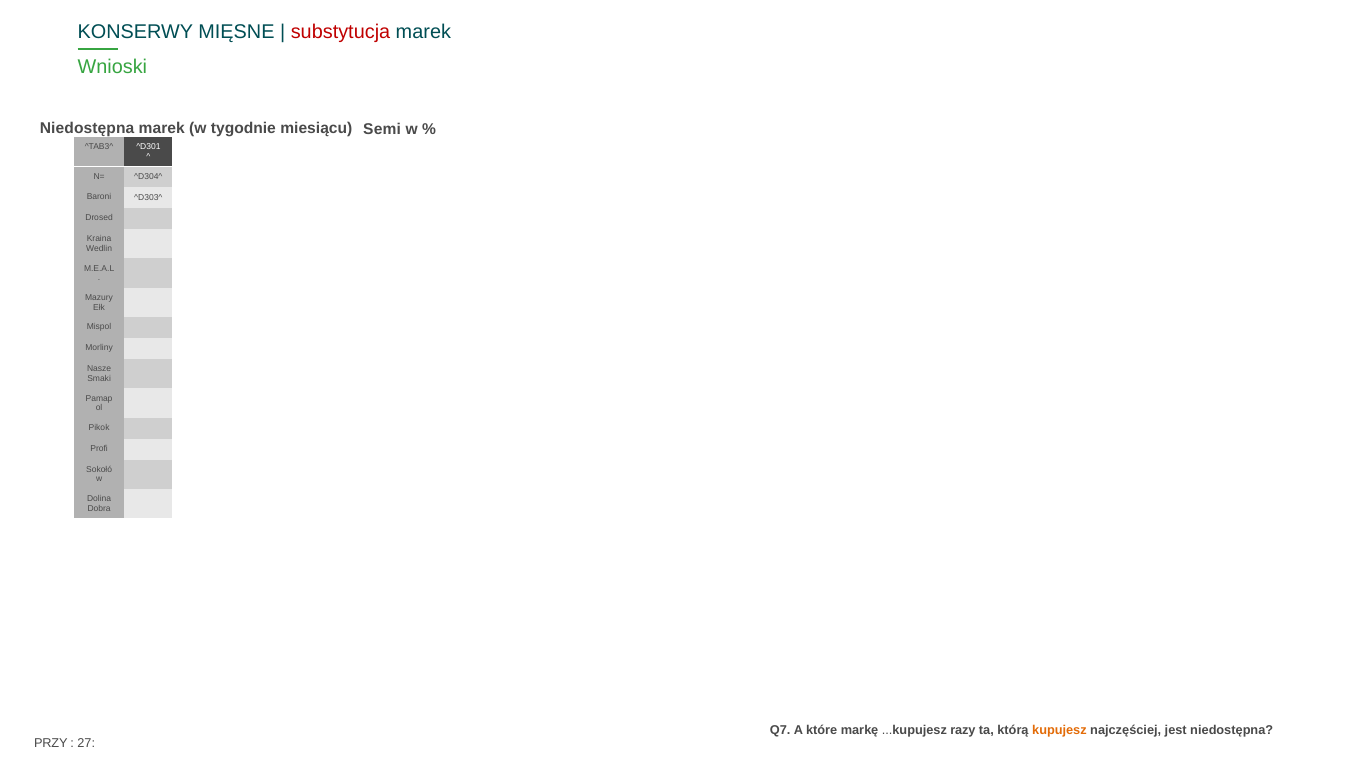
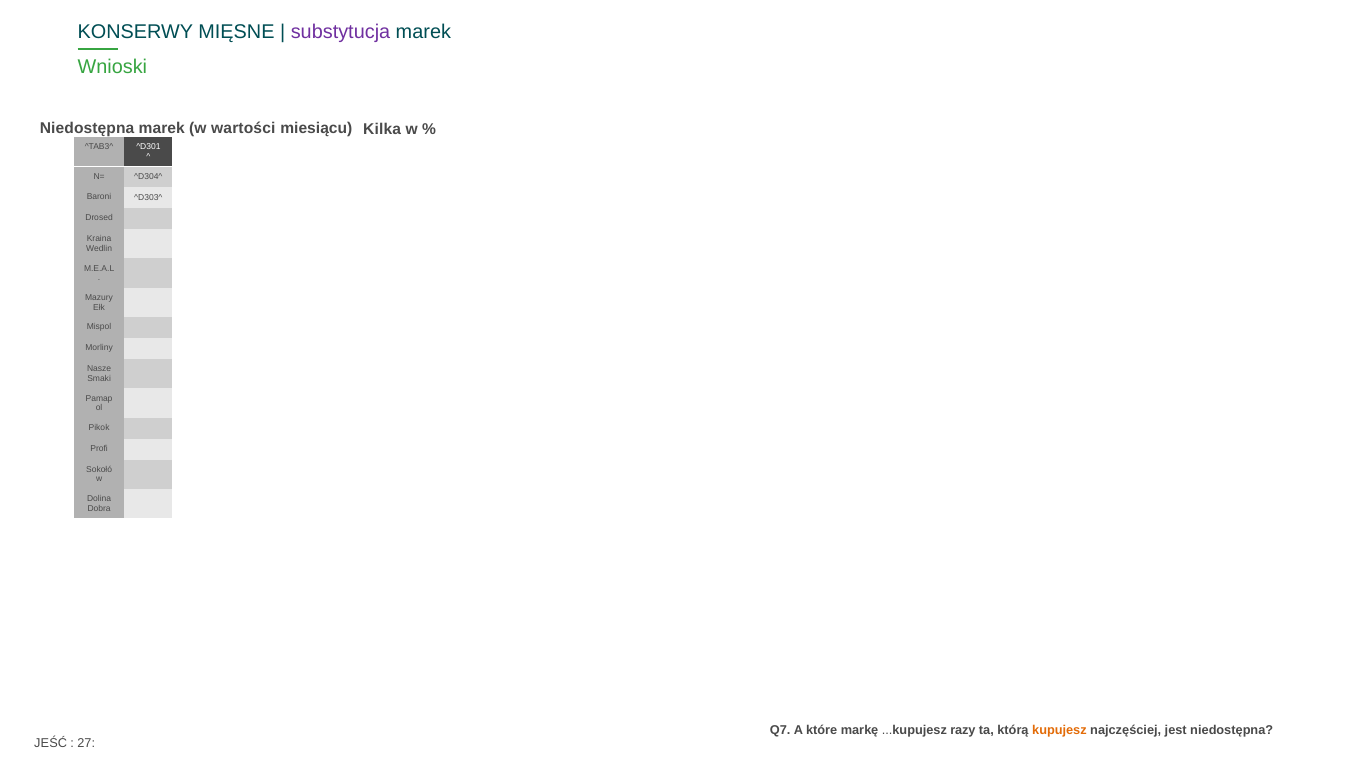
substytucja colour: red -> purple
tygodnie: tygodnie -> wartości
Semi: Semi -> Kilka
PRZY: PRZY -> JEŚĆ
